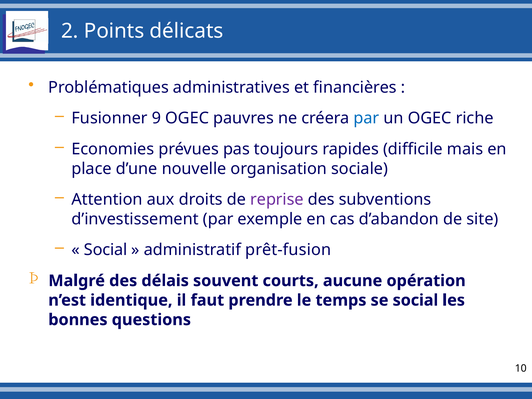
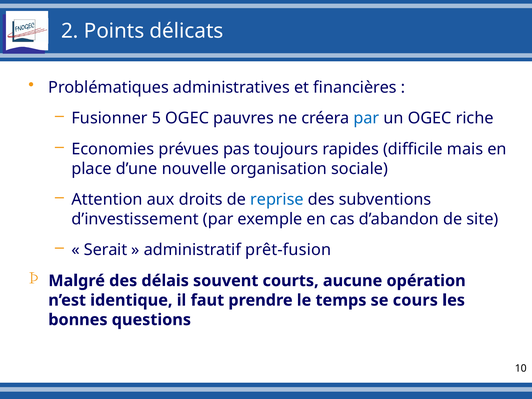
9: 9 -> 5
reprise colour: purple -> blue
Social at (106, 250): Social -> Serait
se social: social -> cours
